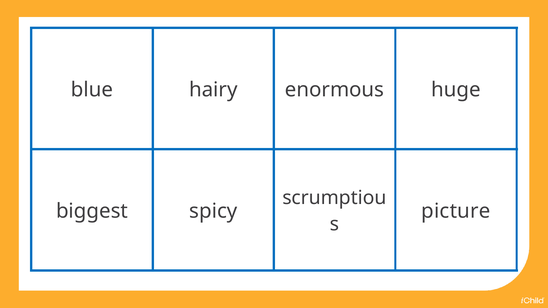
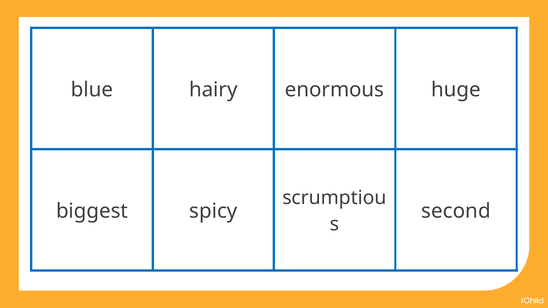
picture: picture -> second
